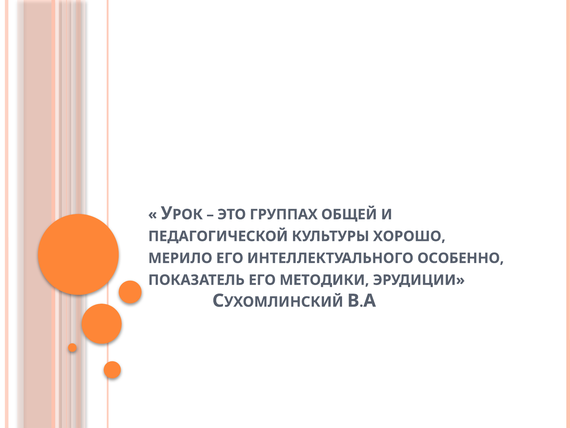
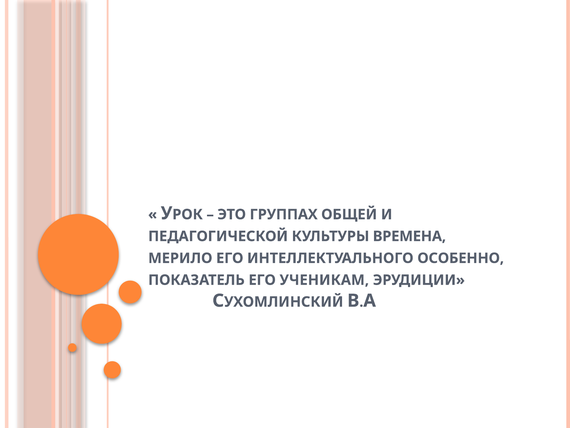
ХОРОШО: ХОРОШО -> ВРЕМЕНА
МЕТОДИКИ: МЕТОДИКИ -> УЧЕНИКАМ
